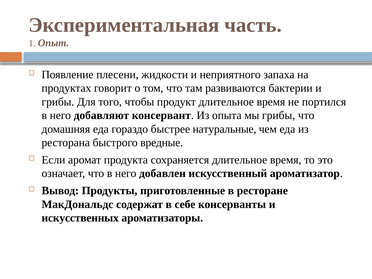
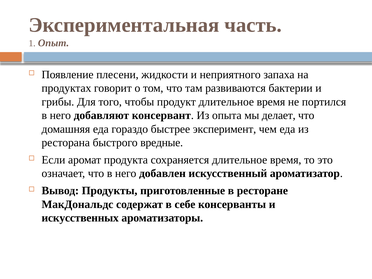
мы грибы: грибы -> делает
натуральные: натуральные -> эксперимент
